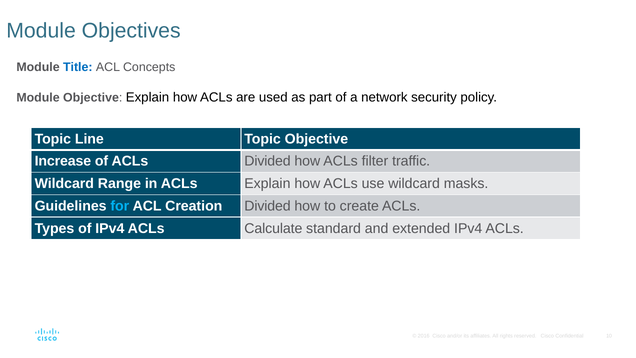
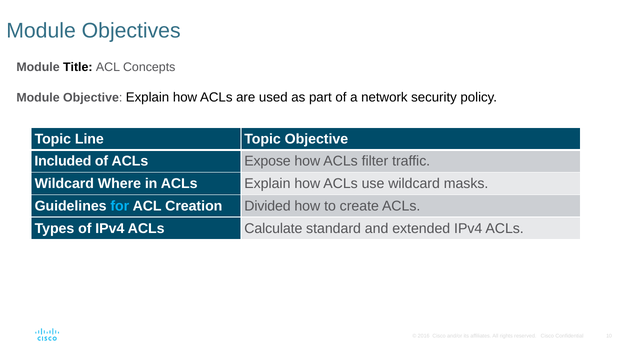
Title colour: blue -> black
Increase: Increase -> Included
ACLs Divided: Divided -> Expose
Range: Range -> Where
